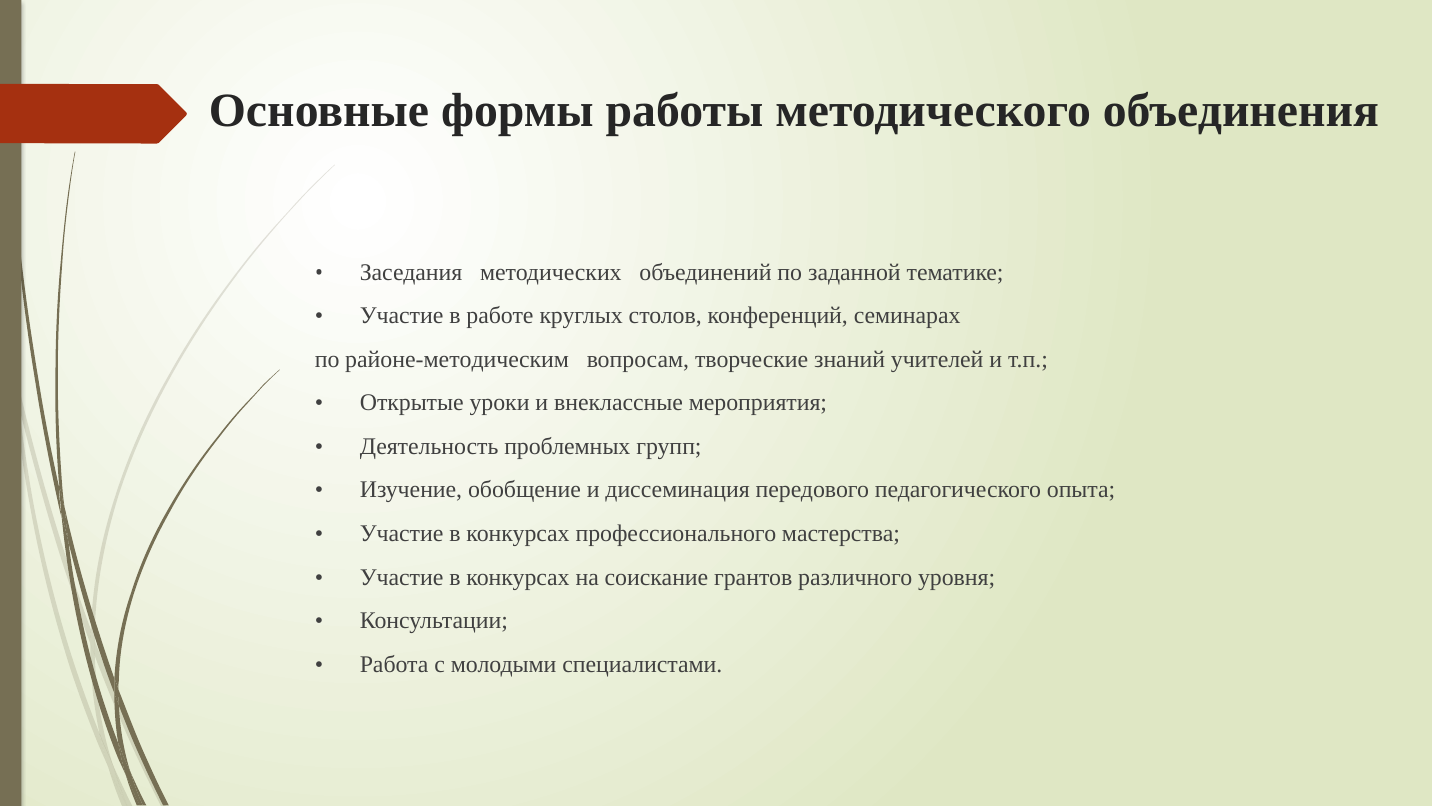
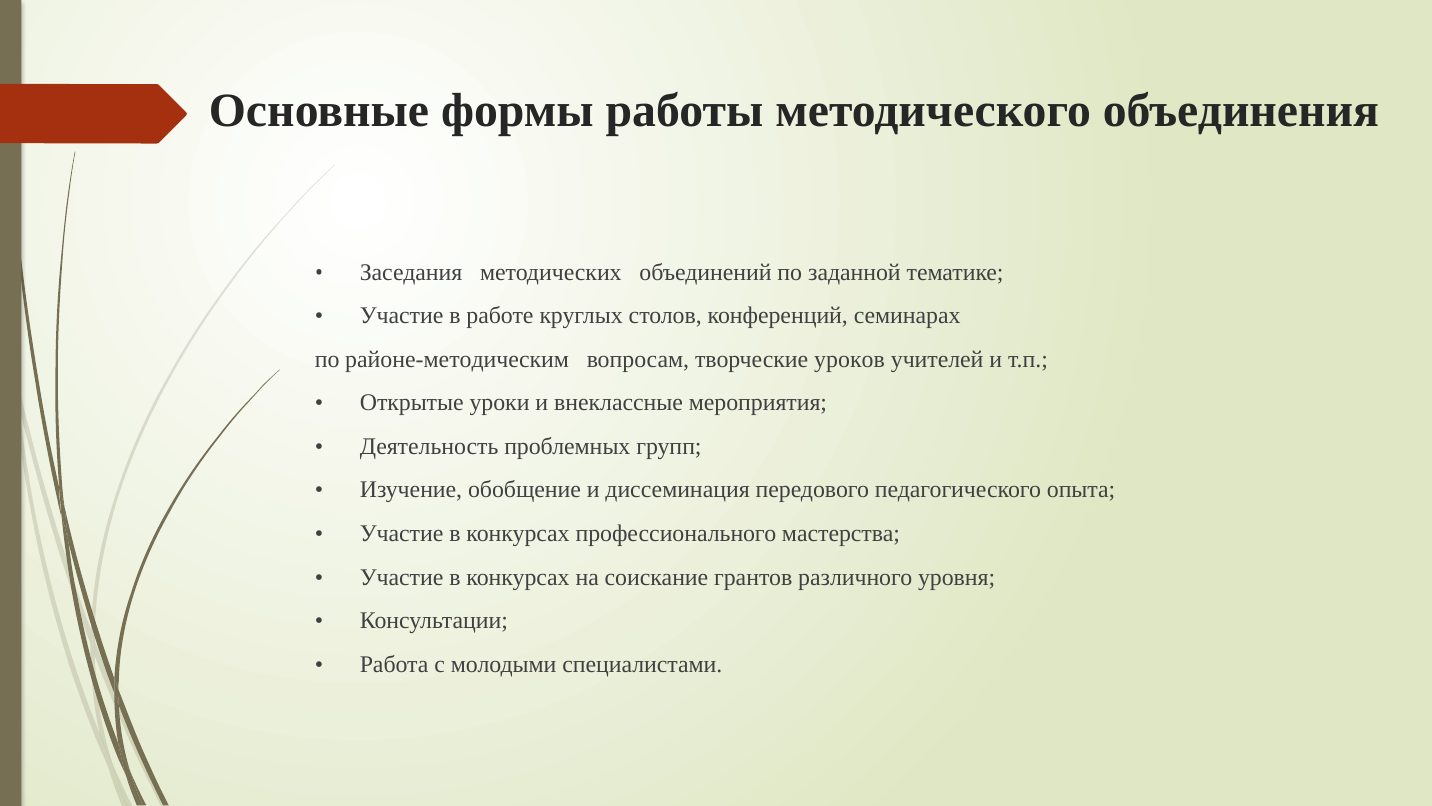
знаний: знаний -> уроков
